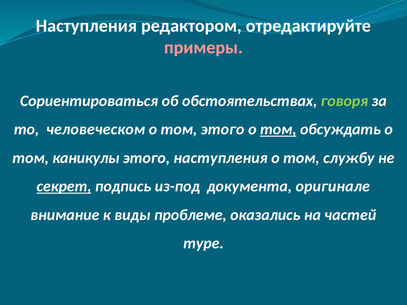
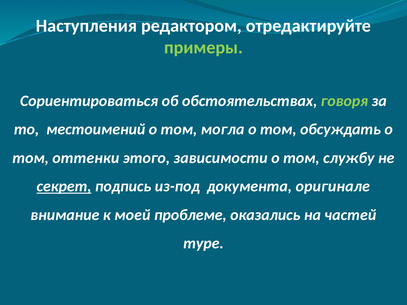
примеры colour: pink -> light green
человеческом: человеческом -> местоимений
том этого: этого -> могла
том at (278, 130) underline: present -> none
каникулы: каникулы -> оттенки
этого наступления: наступления -> зависимости
виды: виды -> моей
